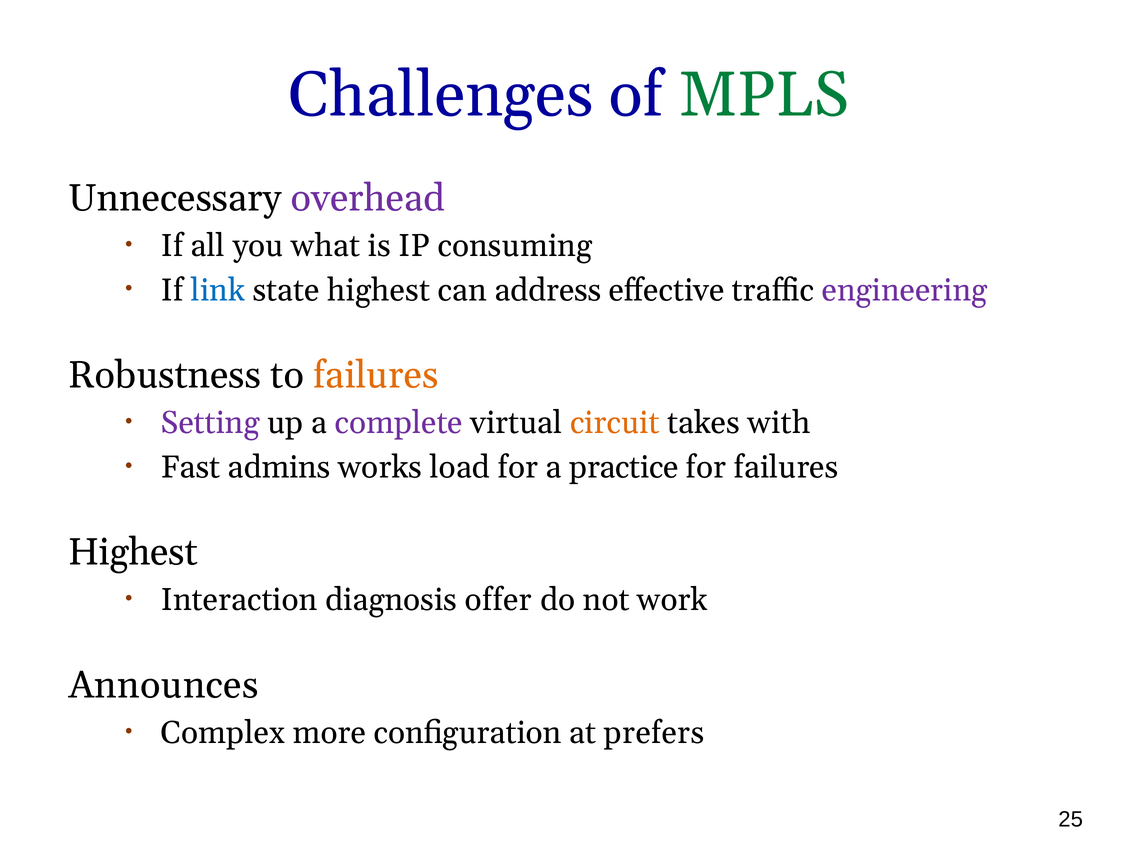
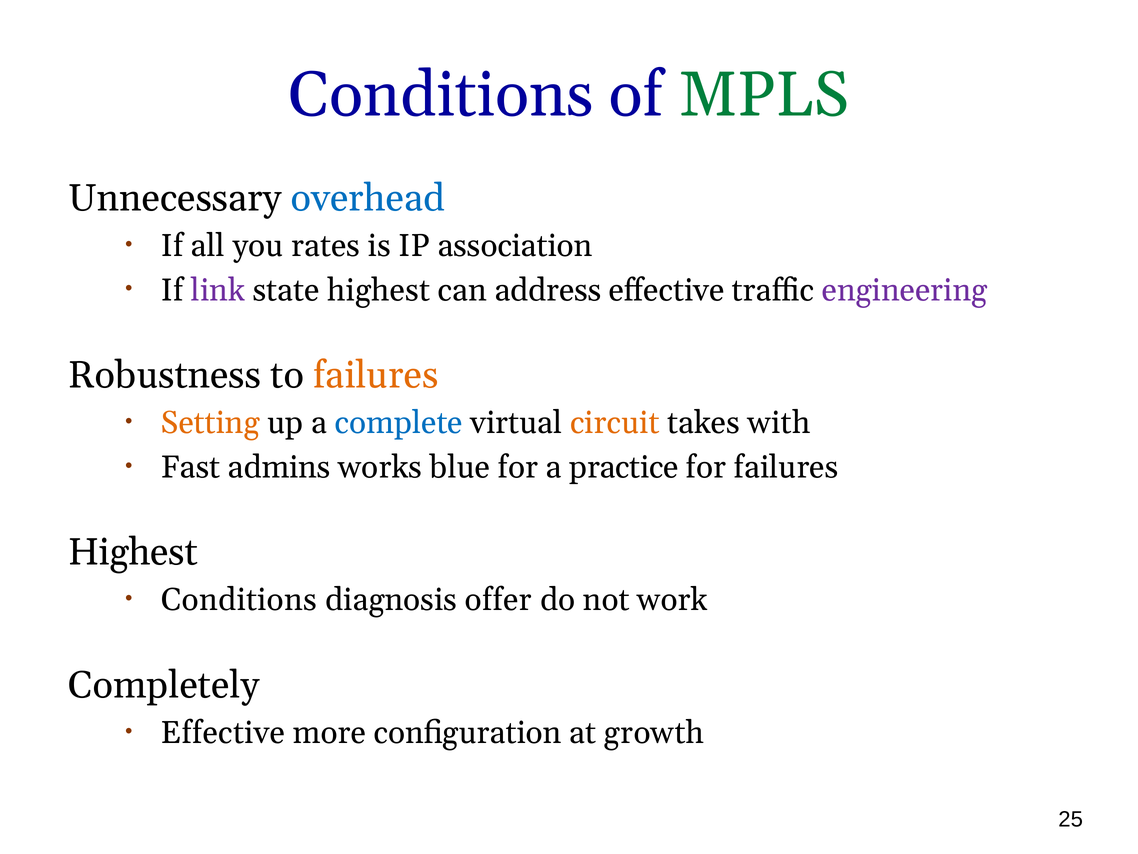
Challenges at (441, 95): Challenges -> Conditions
overhead colour: purple -> blue
what: what -> rates
consuming: consuming -> association
link colour: blue -> purple
Setting colour: purple -> orange
complete colour: purple -> blue
load: load -> blue
Interaction at (239, 600): Interaction -> Conditions
Announces: Announces -> Completely
Complex at (223, 732): Complex -> Effective
prefers: prefers -> growth
